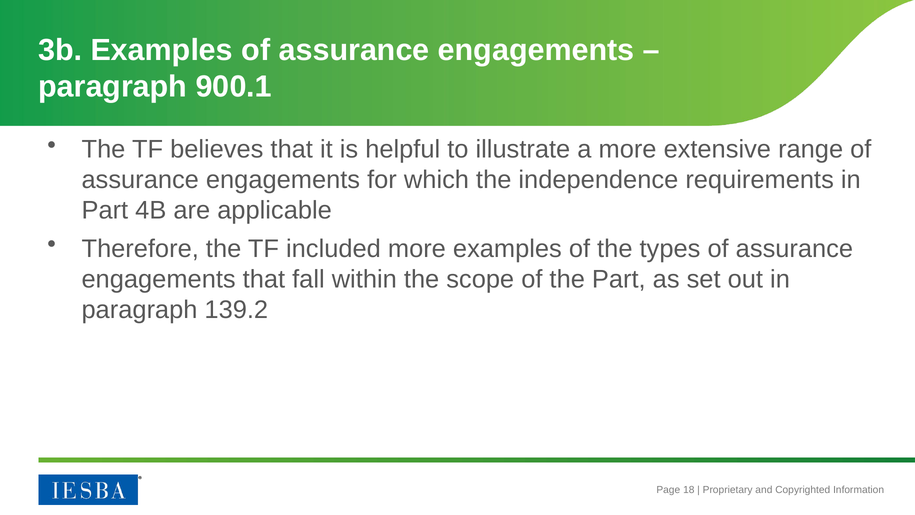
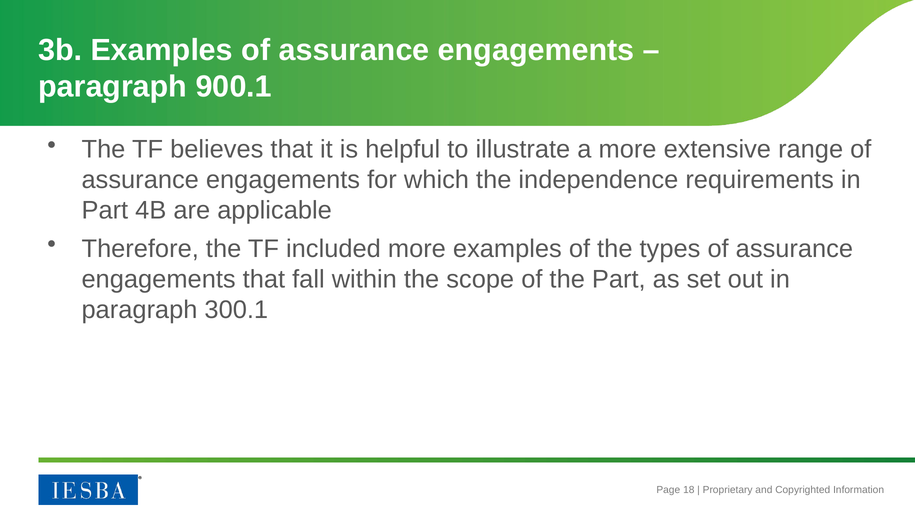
139.2: 139.2 -> 300.1
